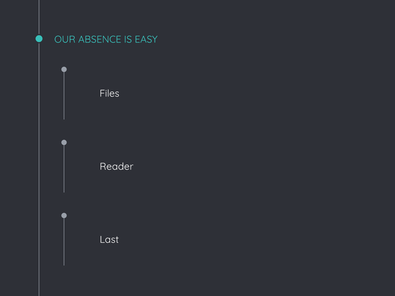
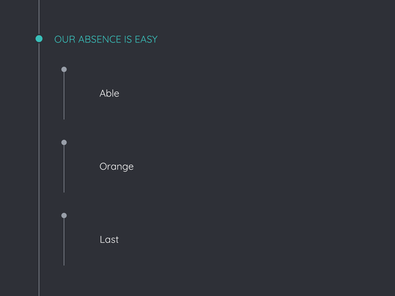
Files: Files -> Able
Reader: Reader -> Orange
